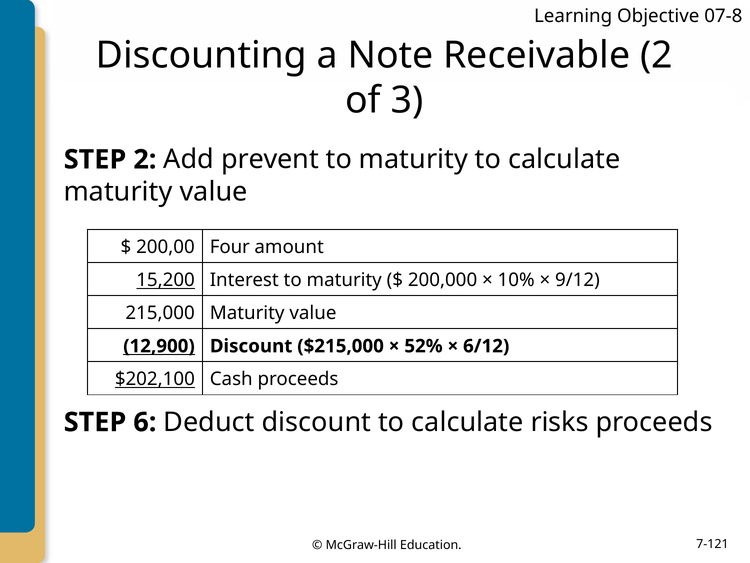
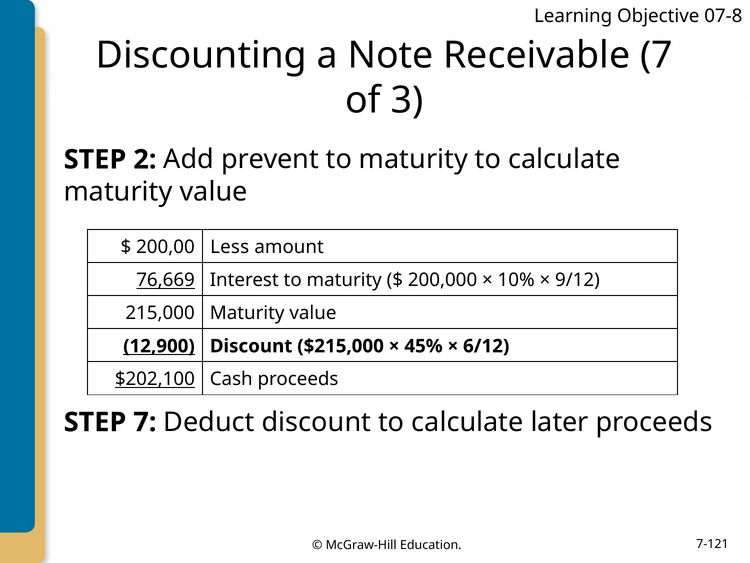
Receivable 2: 2 -> 7
Four: Four -> Less
15,200: 15,200 -> 76,669
52%: 52% -> 45%
STEP 6: 6 -> 7
risks: risks -> later
